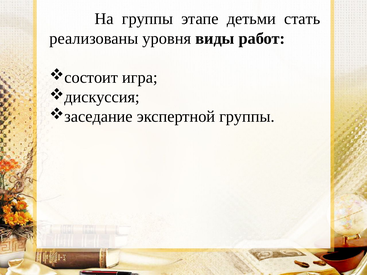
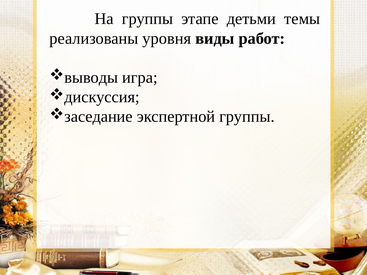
стать: стать -> темы
состоит: состоит -> выводы
